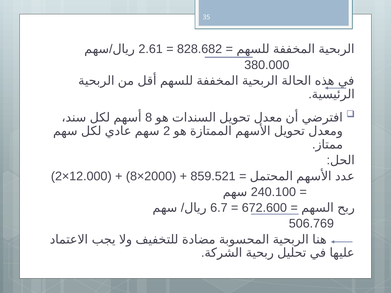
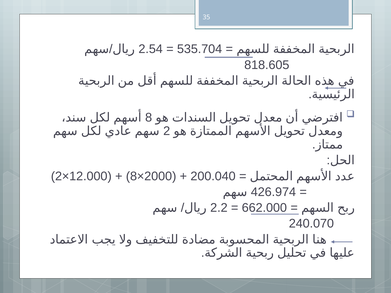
2.61: 2.61 -> 2.54
828.682: 828.682 -> 535.704
380.000: 380.000 -> 818.605
859.521: 859.521 -> 200.040
240.100: 240.100 -> 426.974
6.7: 6.7 -> 2.2
672.600: 672.600 -> 662.000
506.769: 506.769 -> 240.070
